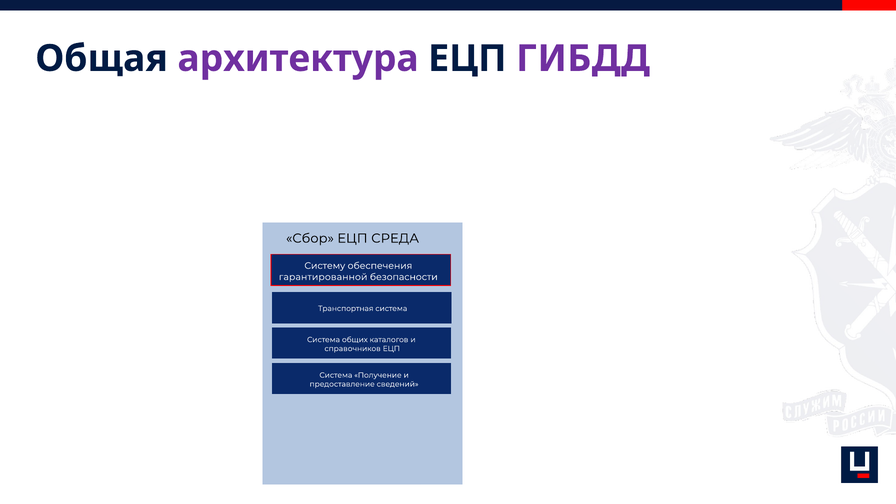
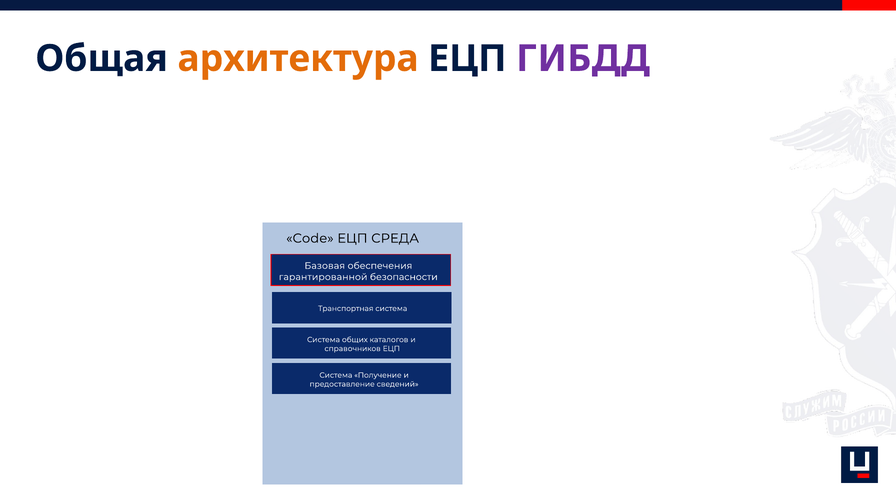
архитектура colour: purple -> orange
Сбор: Сбор -> Code
Систему: Систему -> Базовая
